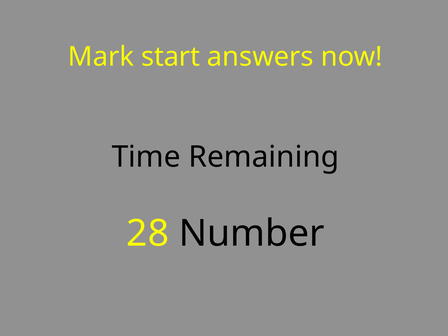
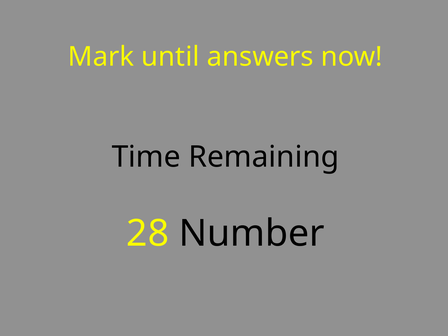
start: start -> until
